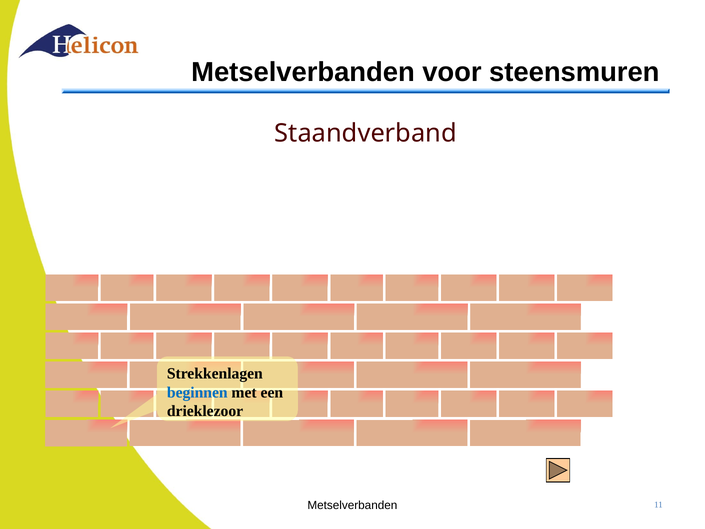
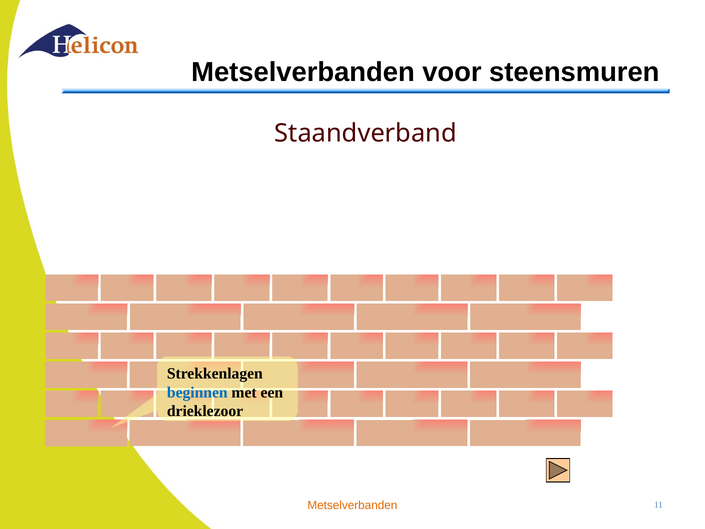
Metselverbanden at (352, 505) colour: black -> orange
